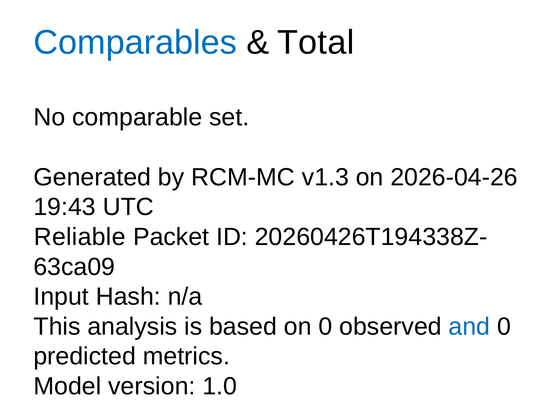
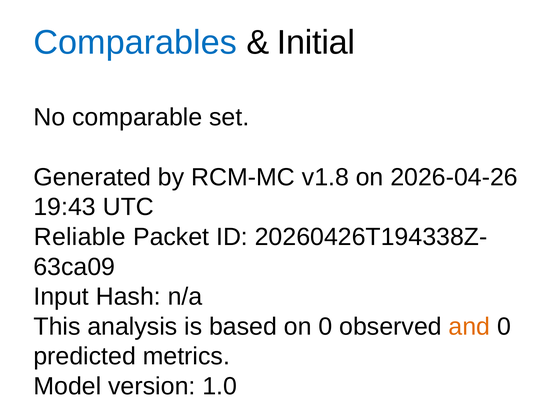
Total: Total -> Initial
v1.3: v1.3 -> v1.8
and colour: blue -> orange
